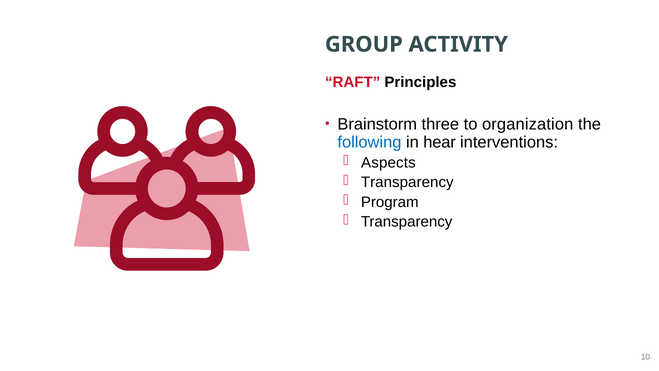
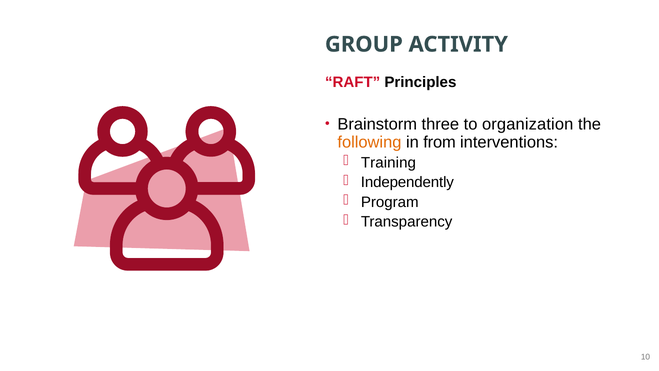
following colour: blue -> orange
hear: hear -> from
Aspects: Aspects -> Training
Transparency at (407, 182): Transparency -> Independently
